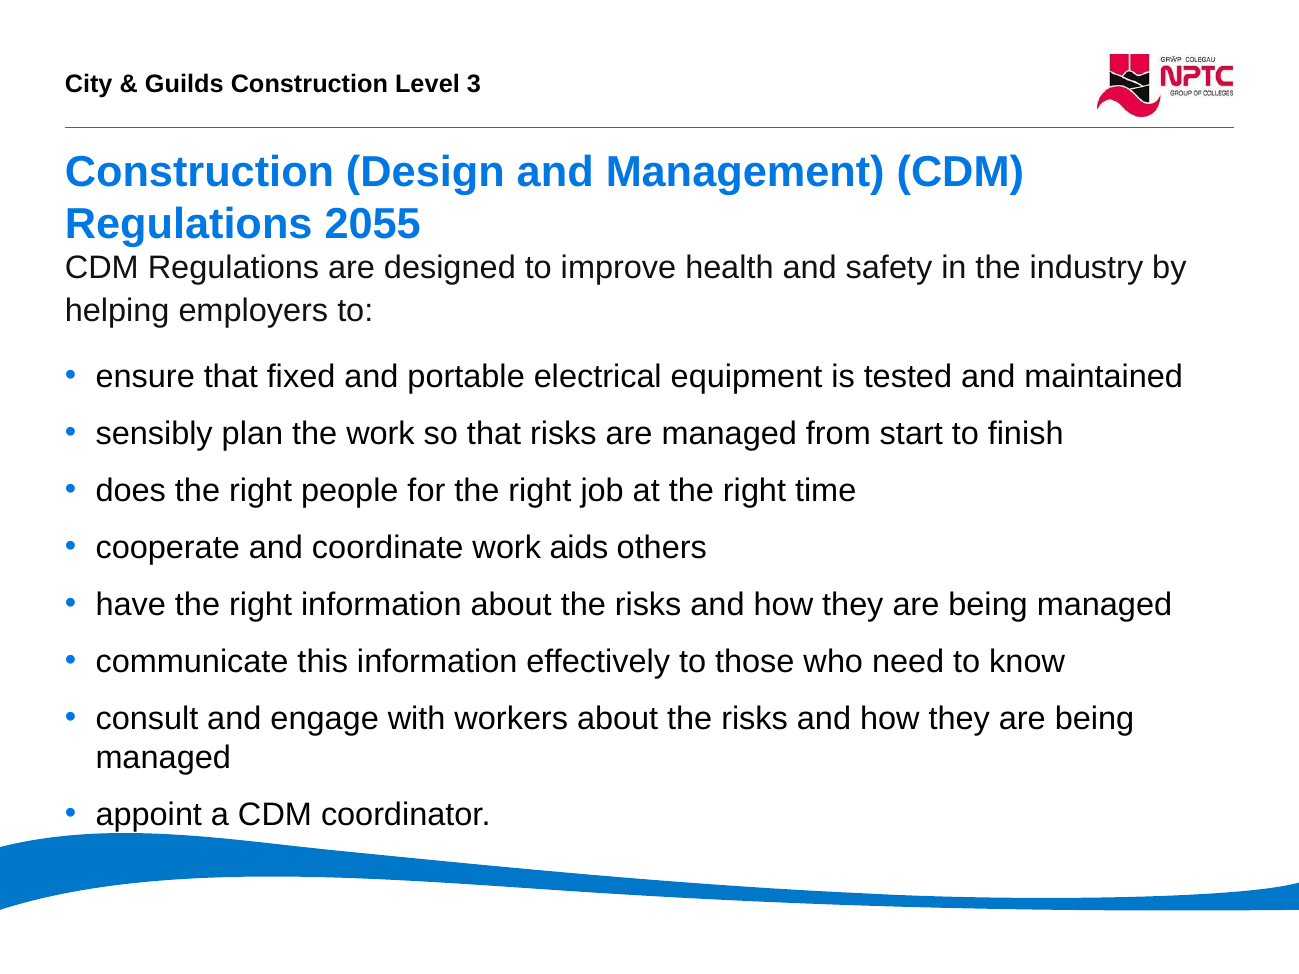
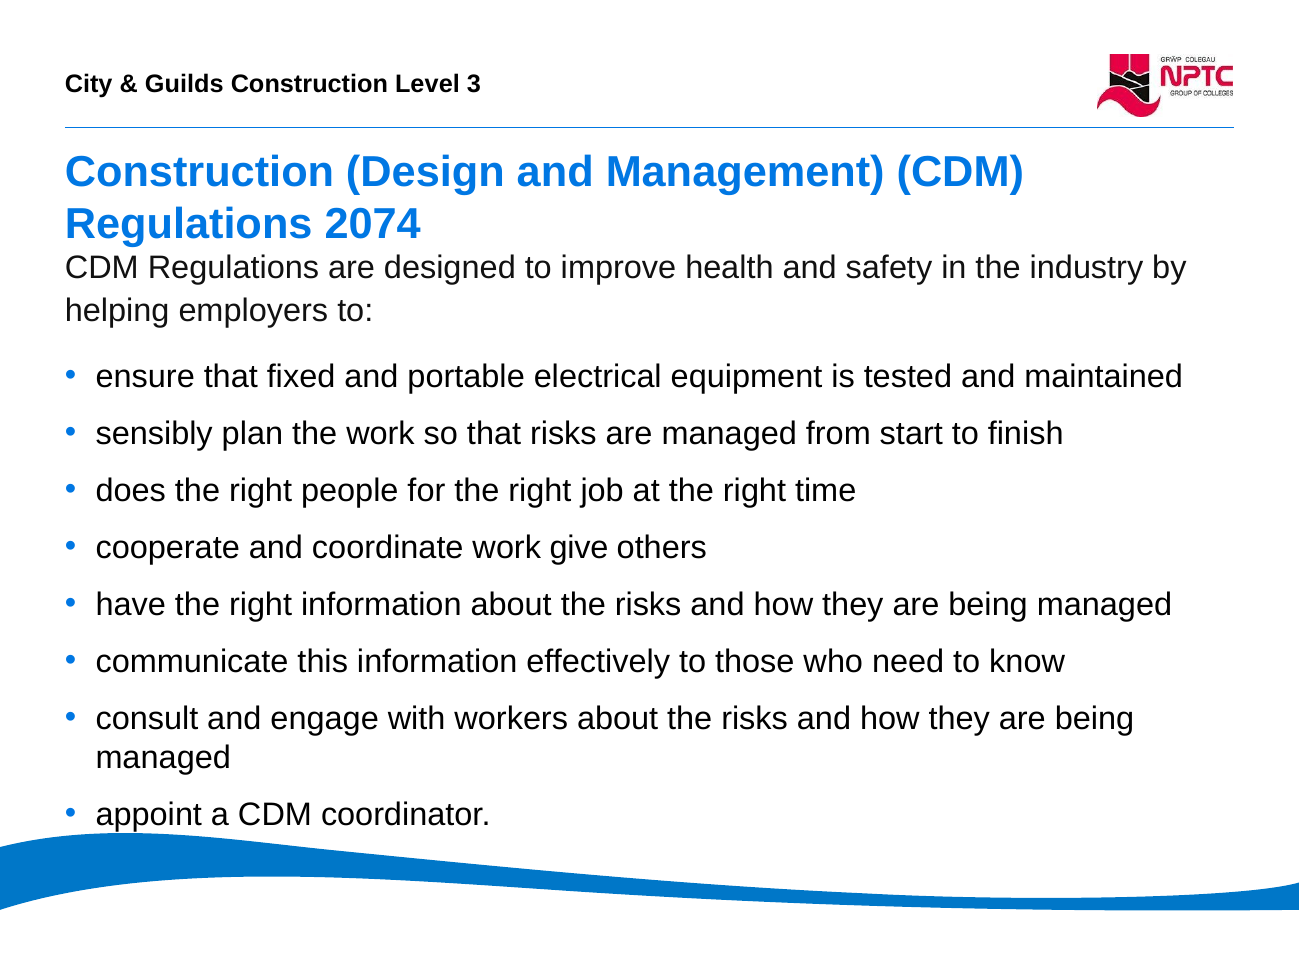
2055: 2055 -> 2074
aids: aids -> give
